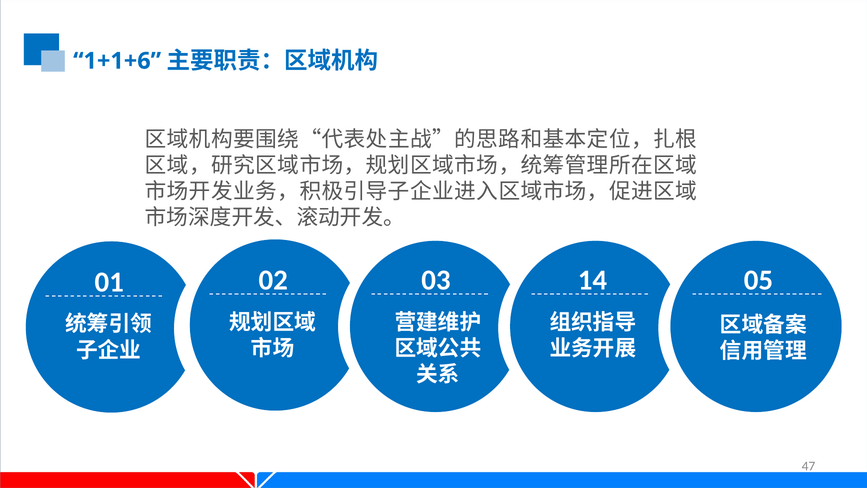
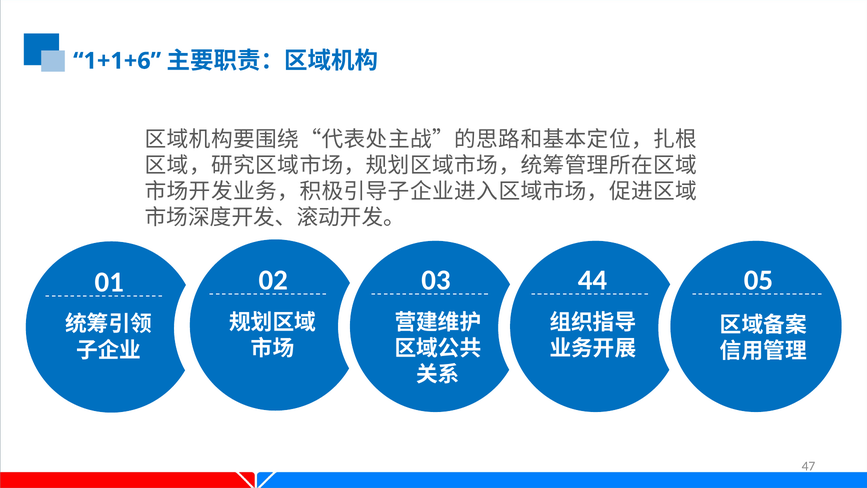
14: 14 -> 44
